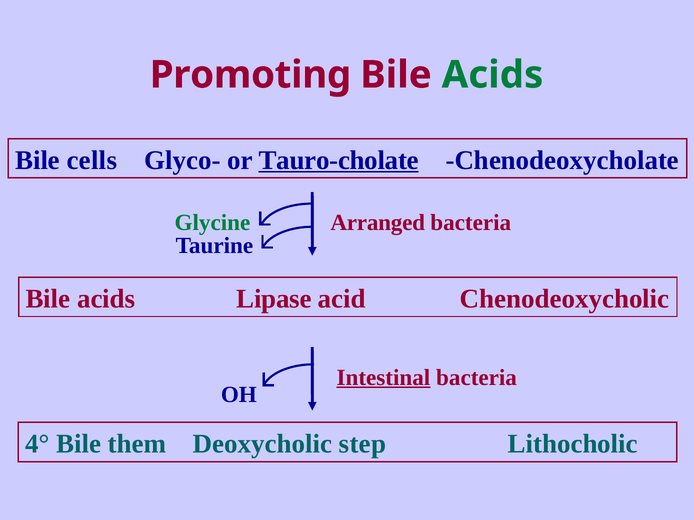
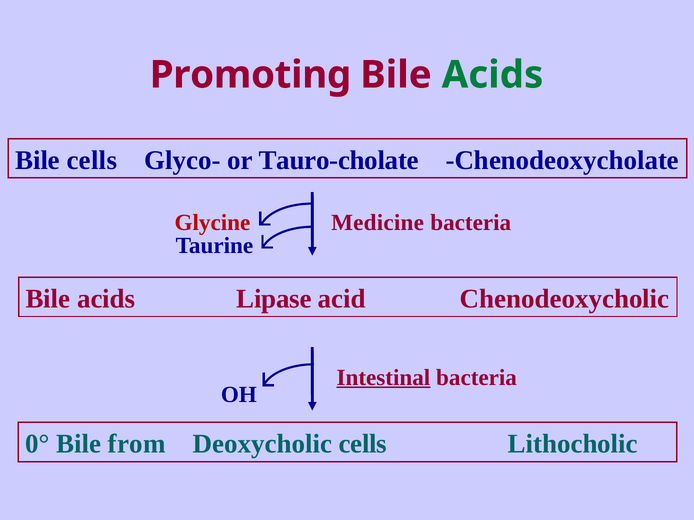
Tauro-cholate underline: present -> none
Glycine colour: green -> red
Arranged: Arranged -> Medicine
4°: 4° -> 0°
them: them -> from
Deoxycholic step: step -> cells
